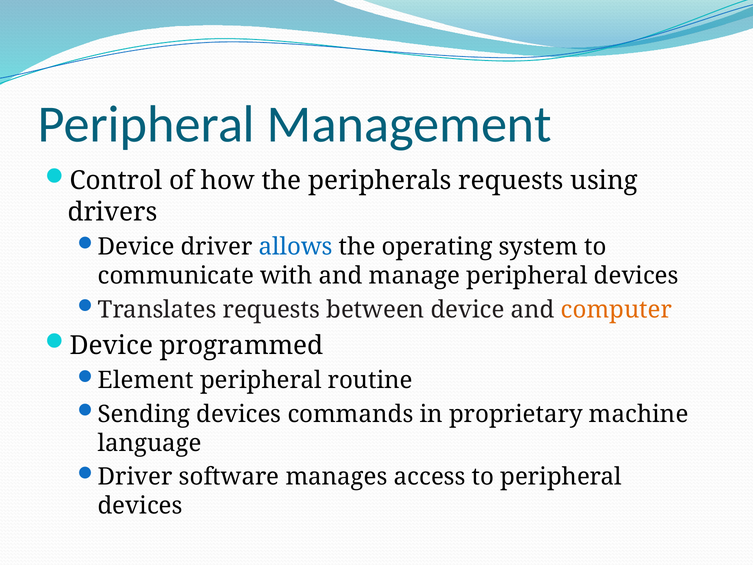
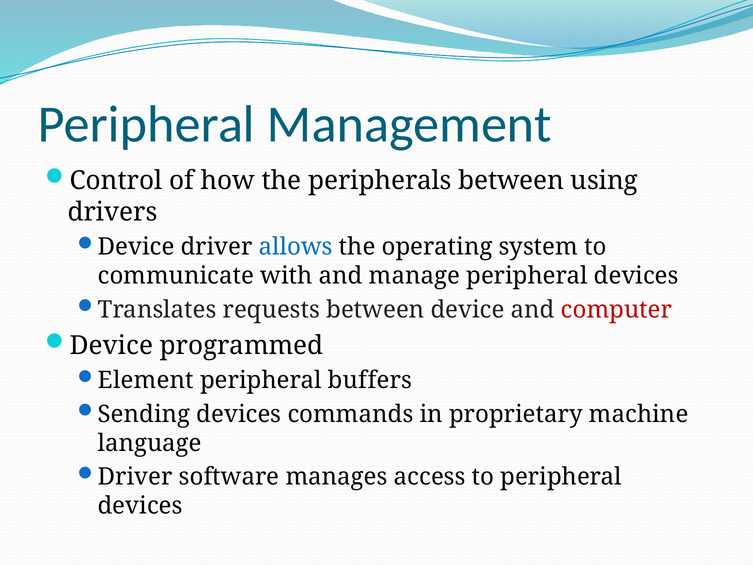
peripherals requests: requests -> between
computer colour: orange -> red
routine: routine -> buffers
